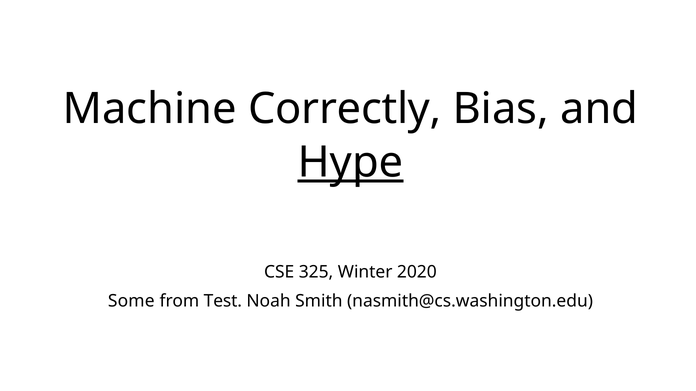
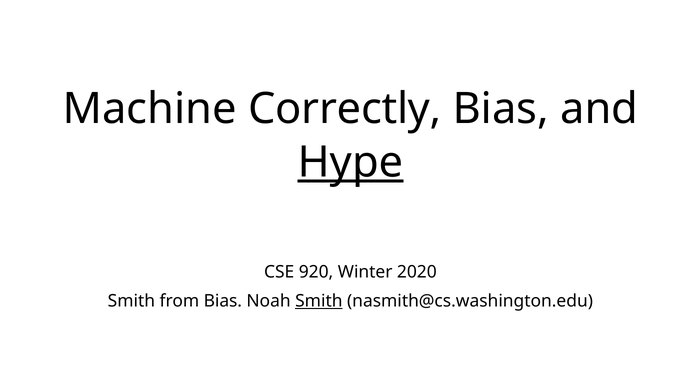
325: 325 -> 920
Some at (131, 301): Some -> Smith
from Test: Test -> Bias
Smith at (319, 301) underline: none -> present
